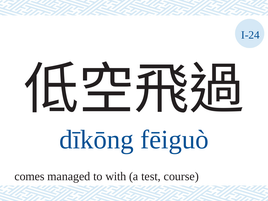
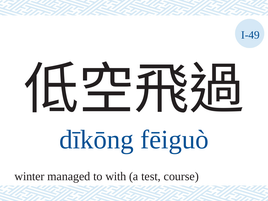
I-24: I-24 -> I-49
comes: comes -> winter
